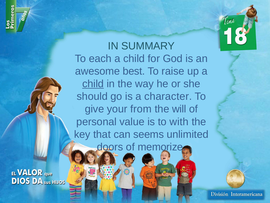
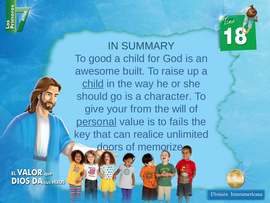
each: each -> good
best: best -> built
personal underline: none -> present
with: with -> fails
seems: seems -> realice
